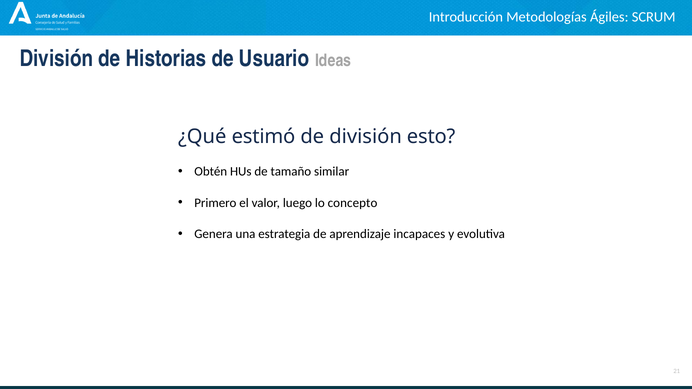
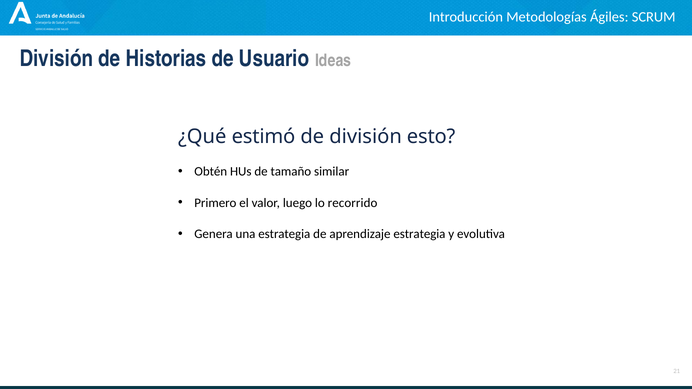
concepto: concepto -> recorrido
aprendizaje incapaces: incapaces -> estrategia
